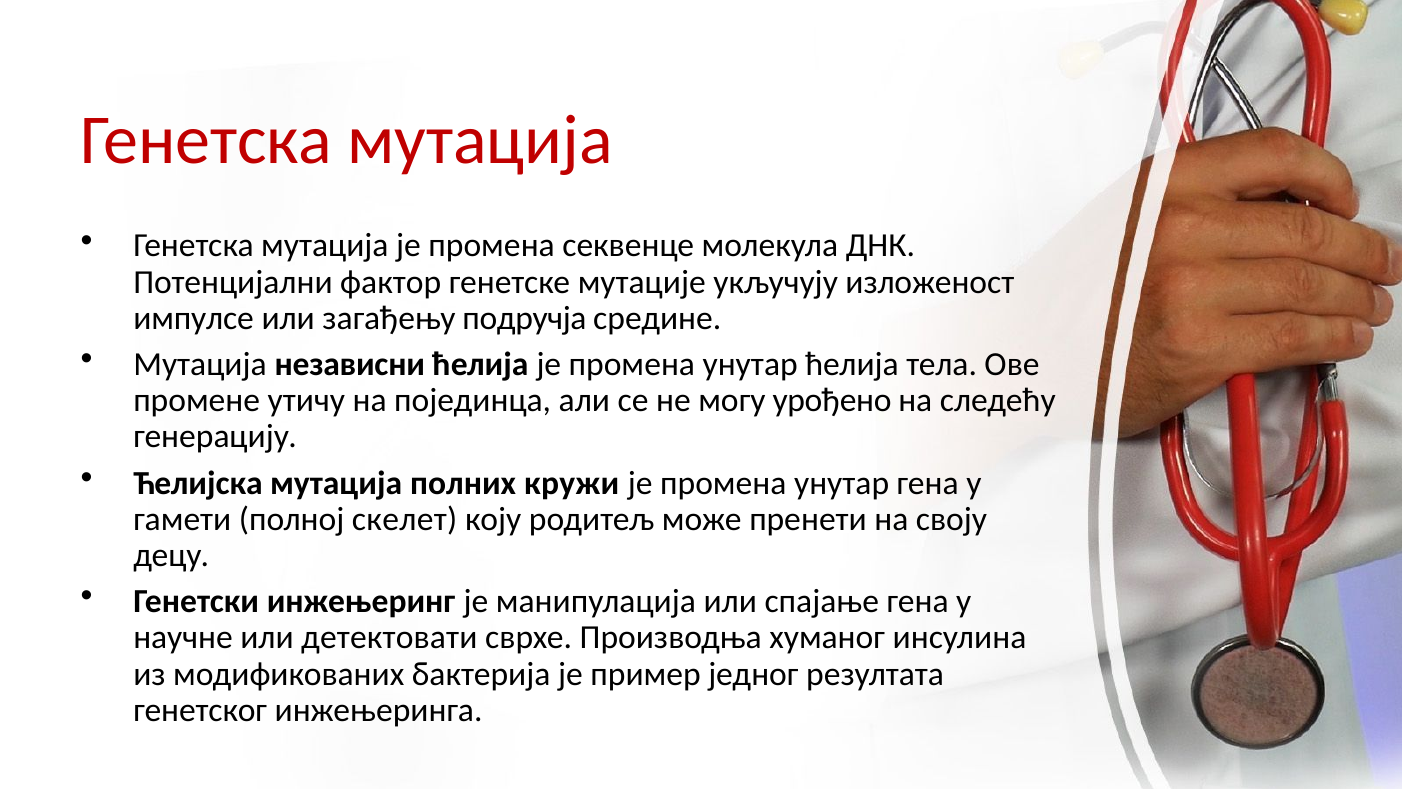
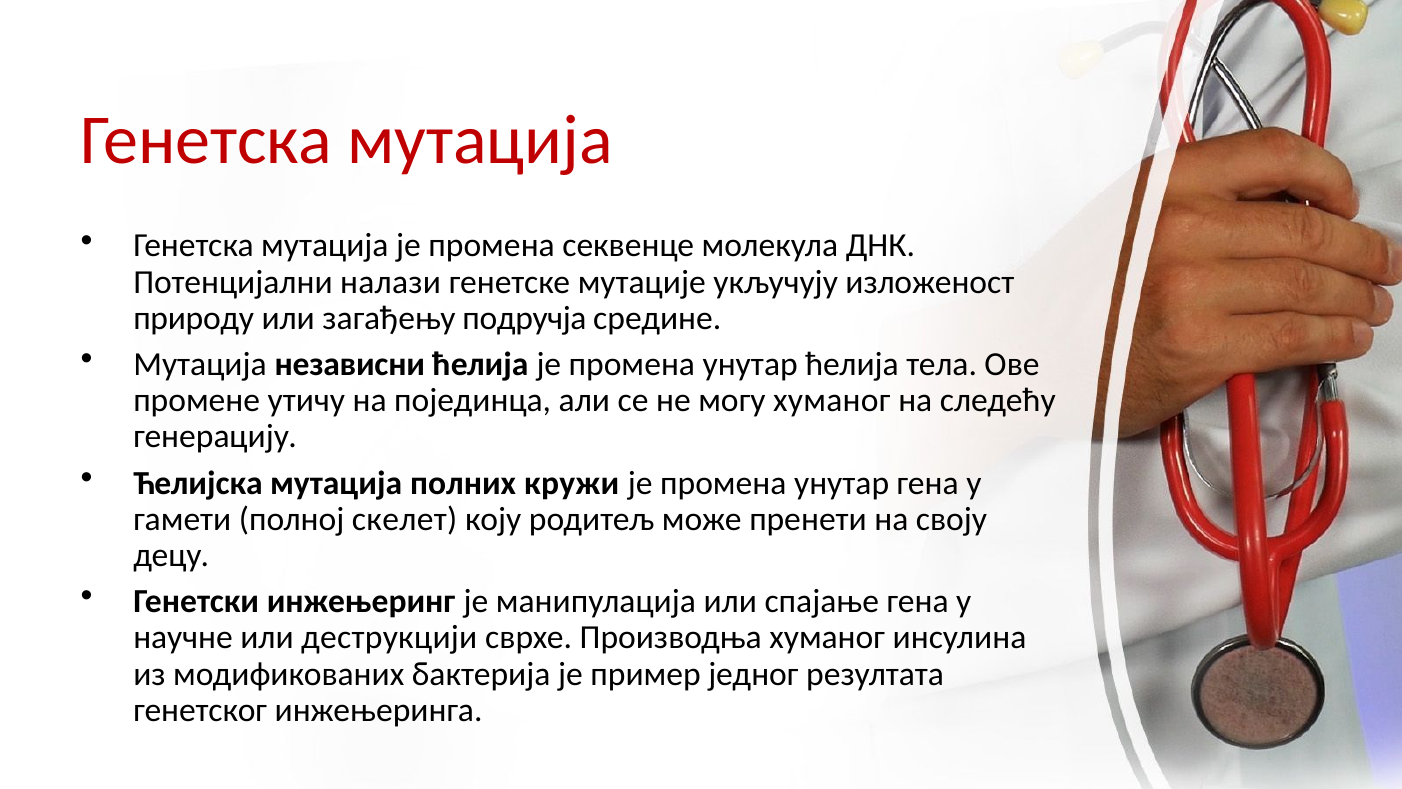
фактор: фактор -> налази
импулсе: импулсе -> природу
могу урођено: урођено -> хуманог
детектовати: детектовати -> деструкцији
